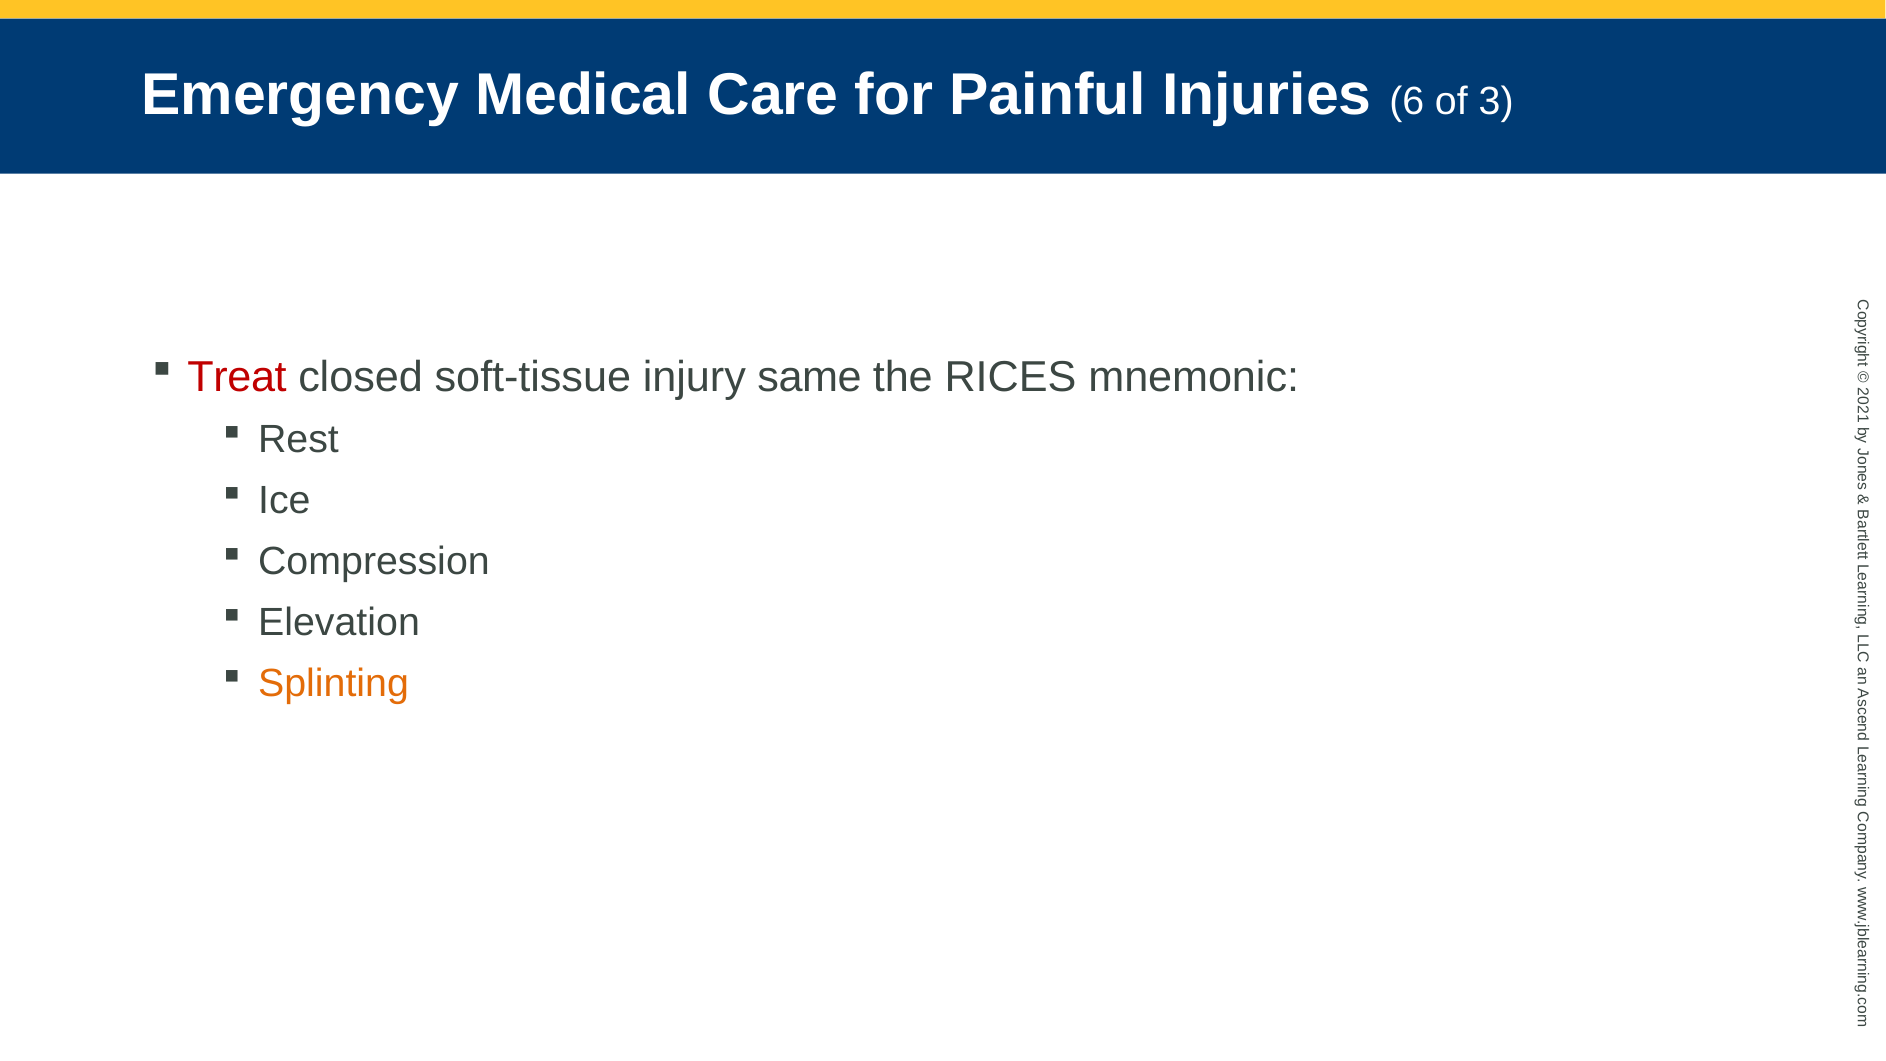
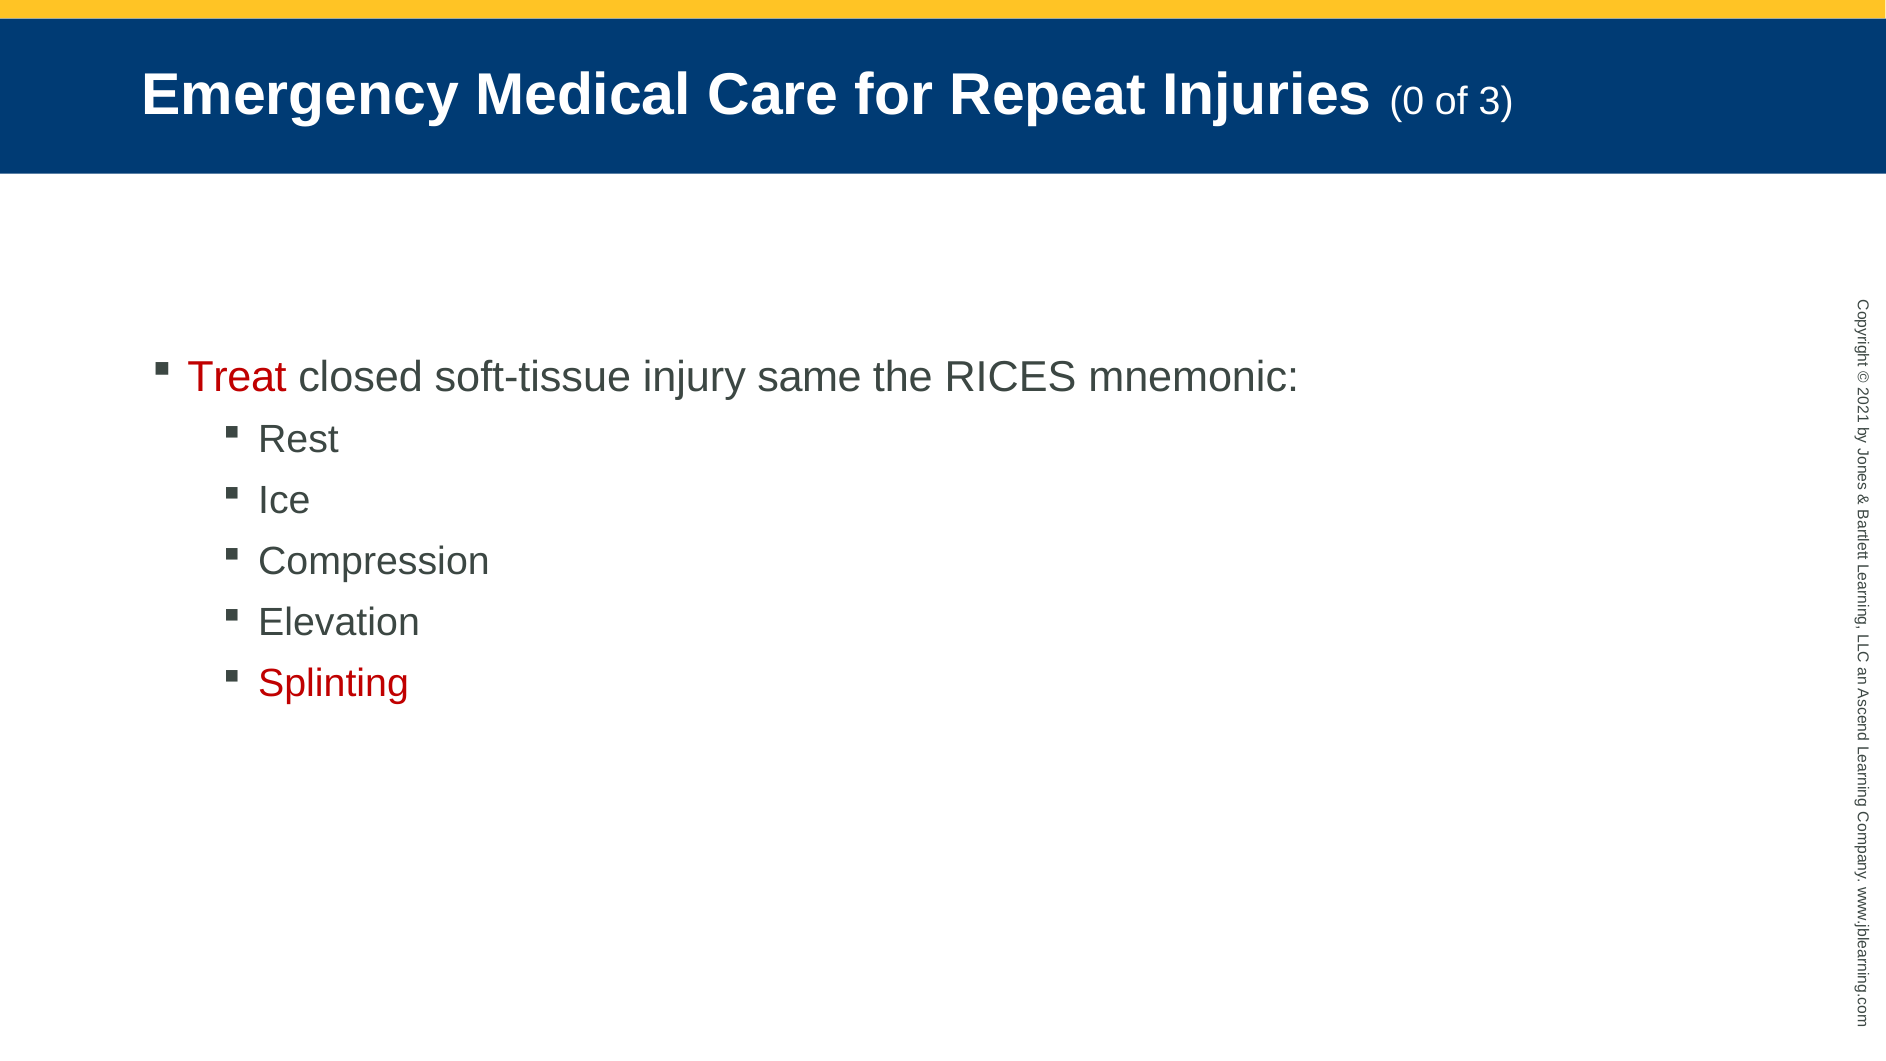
Painful: Painful -> Repeat
Injuries 6: 6 -> 0
Splinting colour: orange -> red
